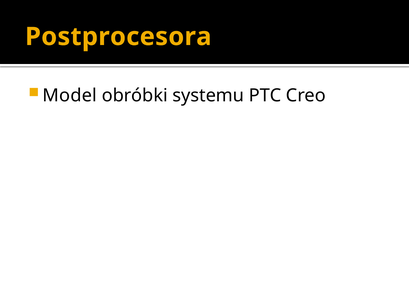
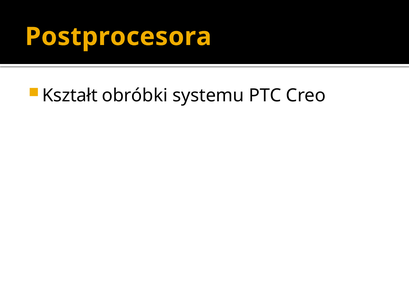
Model: Model -> Kształt
